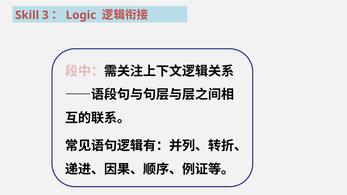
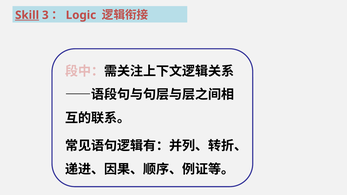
Skill underline: none -> present
